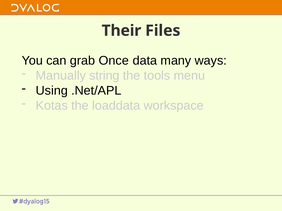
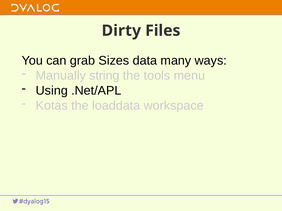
Their: Their -> Dirty
Once: Once -> Sizes
